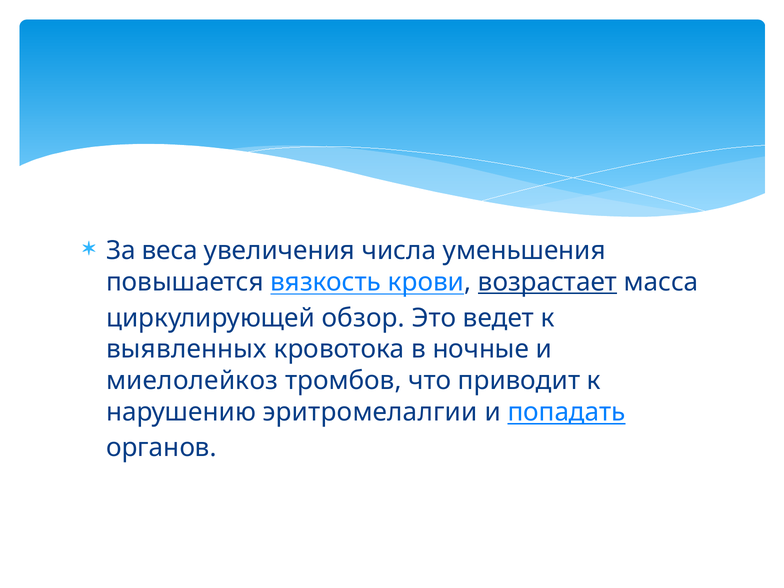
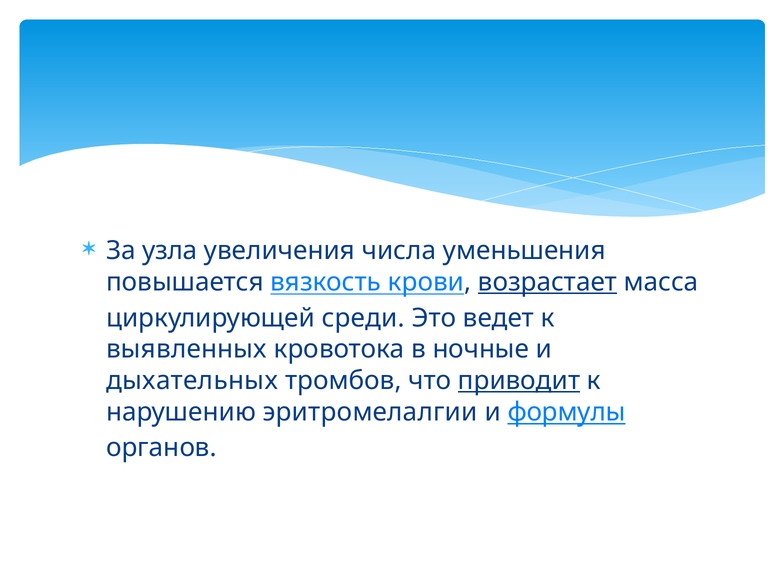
веса: веса -> узла
обзор: обзор -> среди
миелолейкоз: миелолейкоз -> дыхательных
приводит underline: none -> present
попадать: попадать -> формулы
